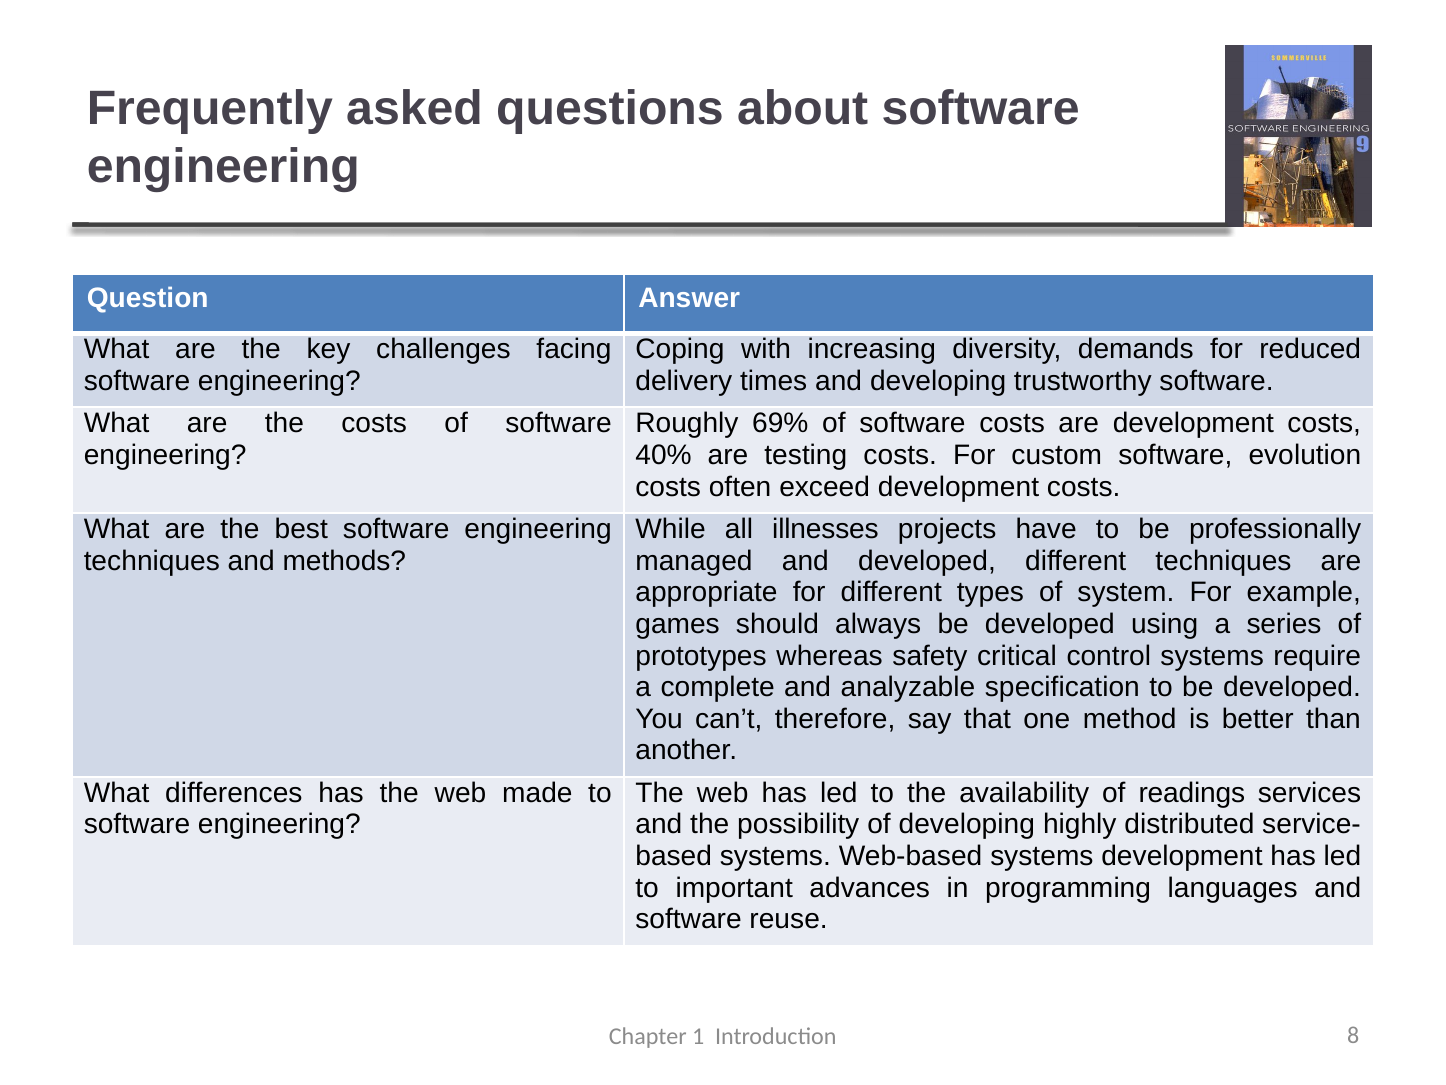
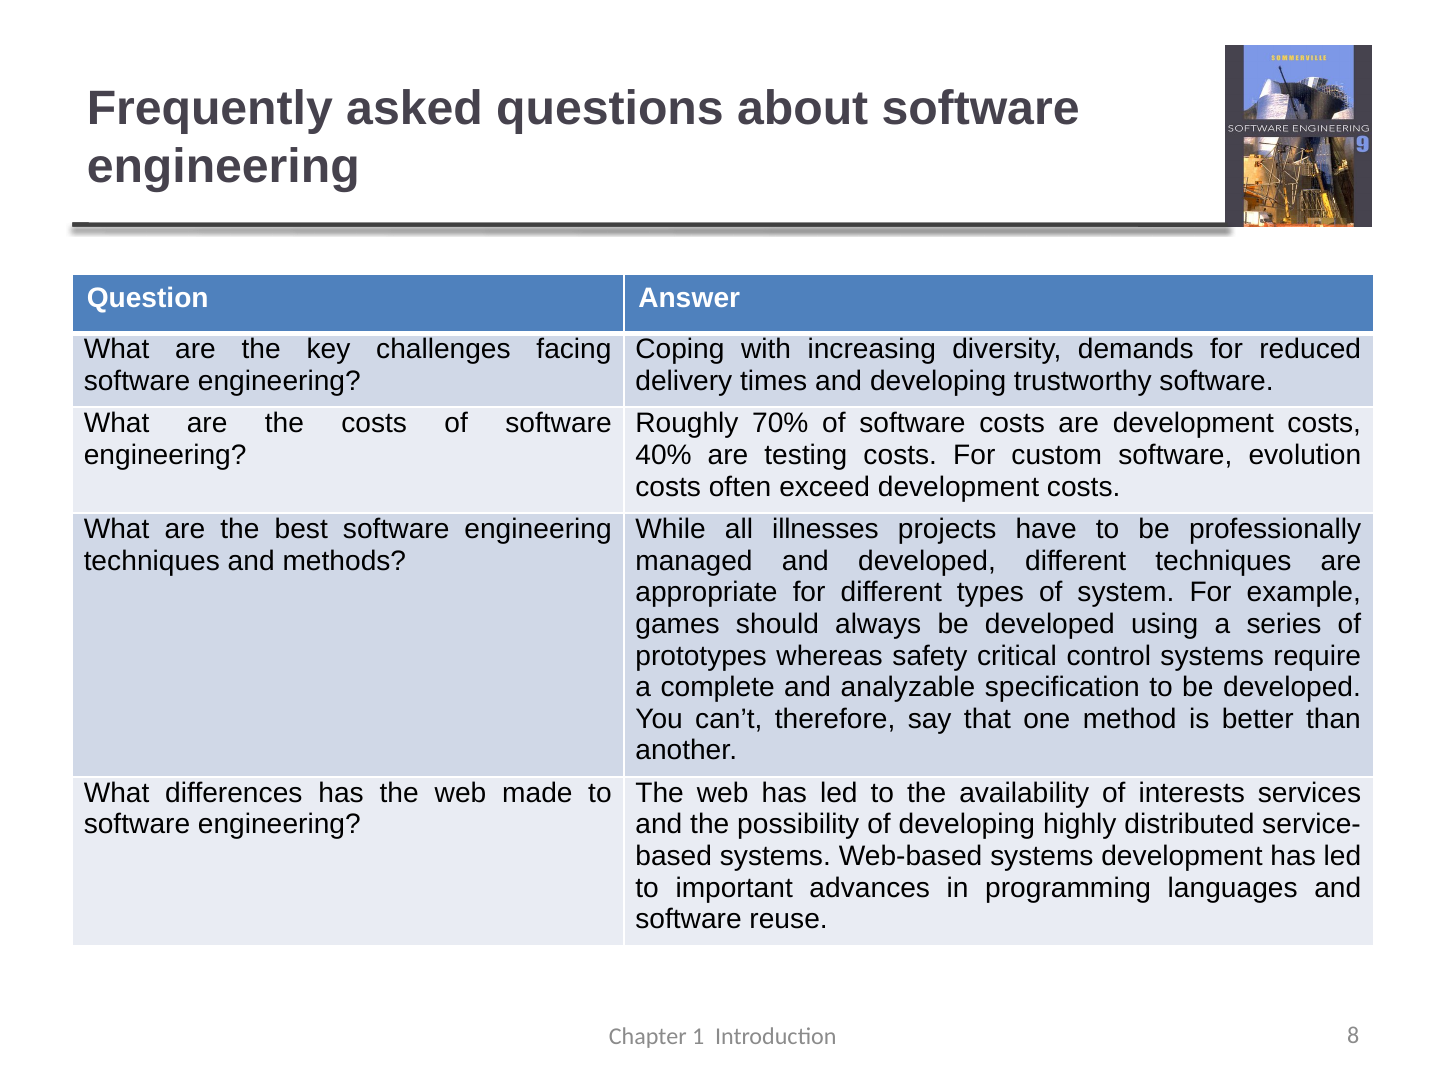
69%: 69% -> 70%
readings: readings -> interests
